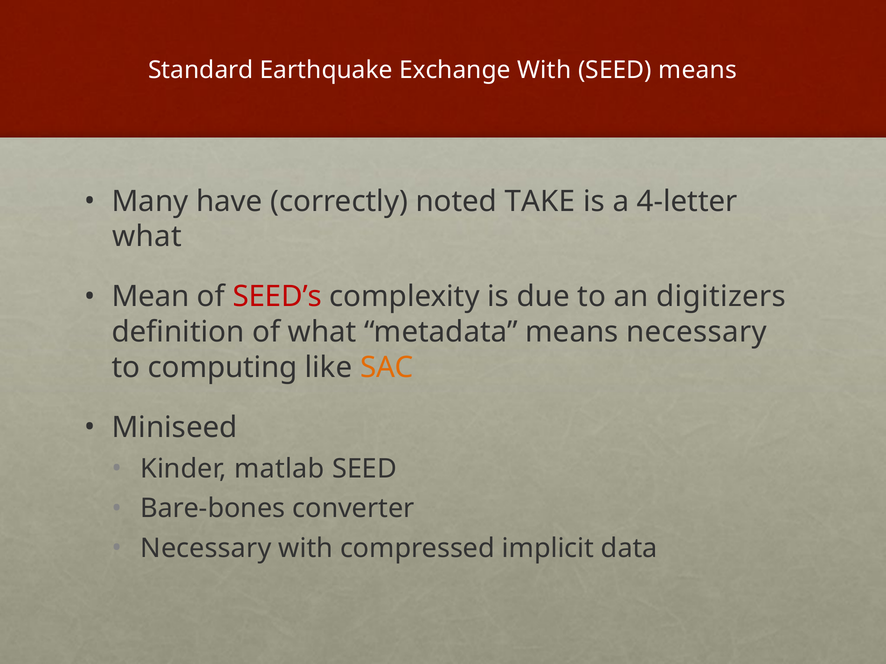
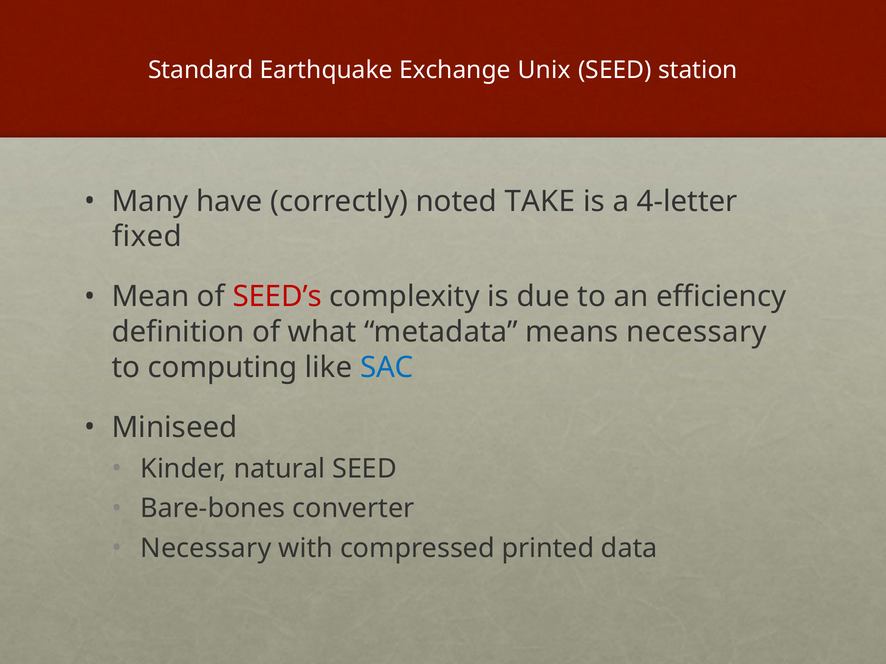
Exchange With: With -> Unix
SEED means: means -> station
what at (147, 237): what -> fixed
digitizers: digitizers -> efficiency
SAC colour: orange -> blue
matlab: matlab -> natural
implicit: implicit -> printed
